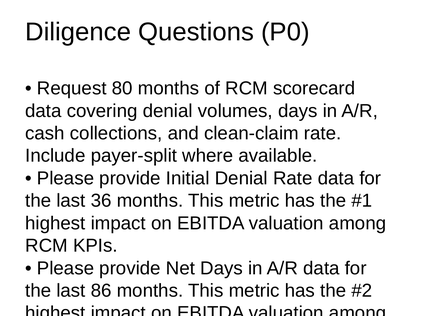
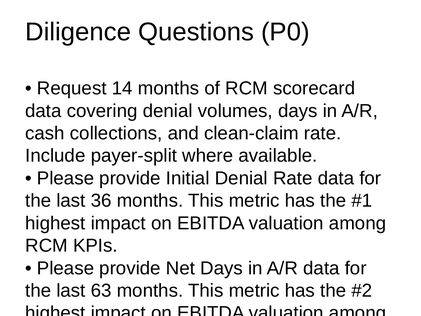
80: 80 -> 14
86: 86 -> 63
